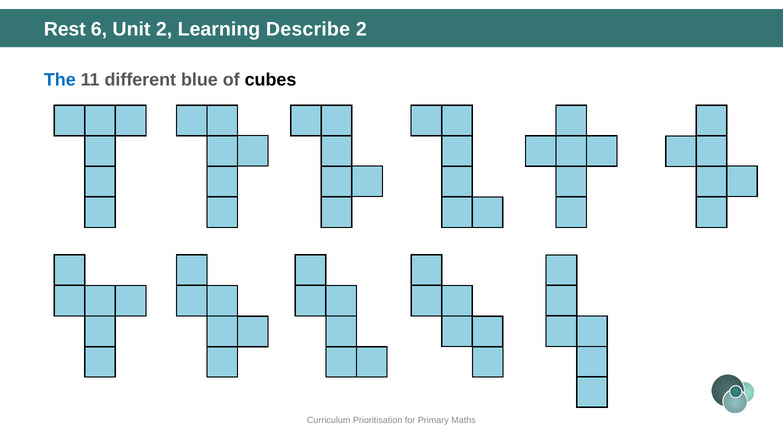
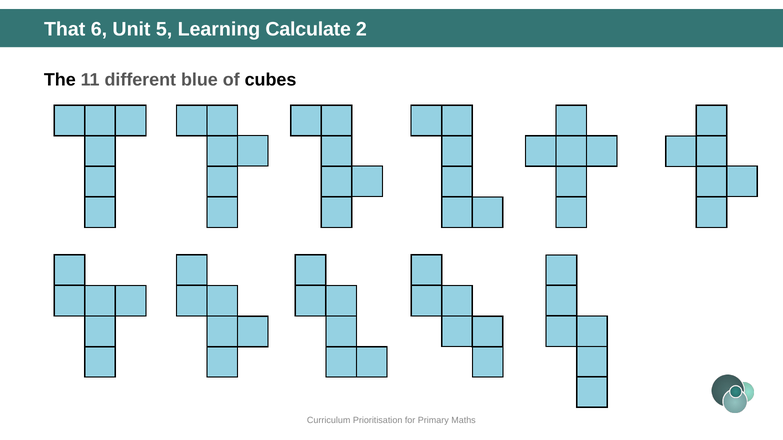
Rest: Rest -> That
Unit 2: 2 -> 5
Describe: Describe -> Calculate
The colour: blue -> black
